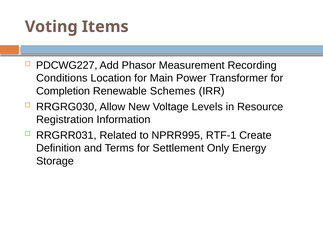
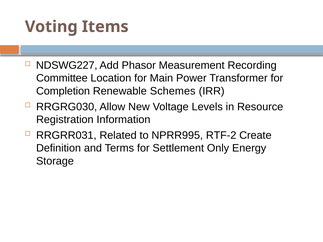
PDCWG227: PDCWG227 -> NDSWG227
Conditions: Conditions -> Committee
RTF-1: RTF-1 -> RTF-2
